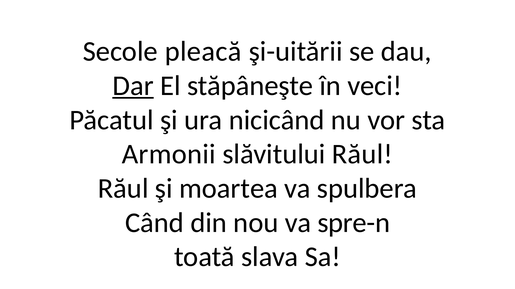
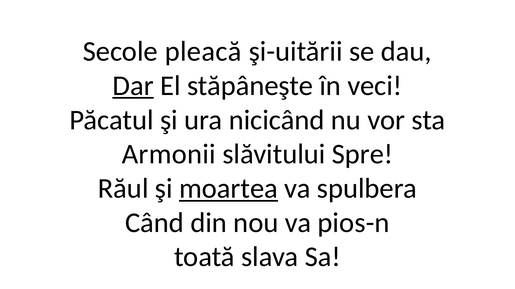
slăvitului Răul: Răul -> Spre
moartea underline: none -> present
spre-n: spre-n -> pios-n
